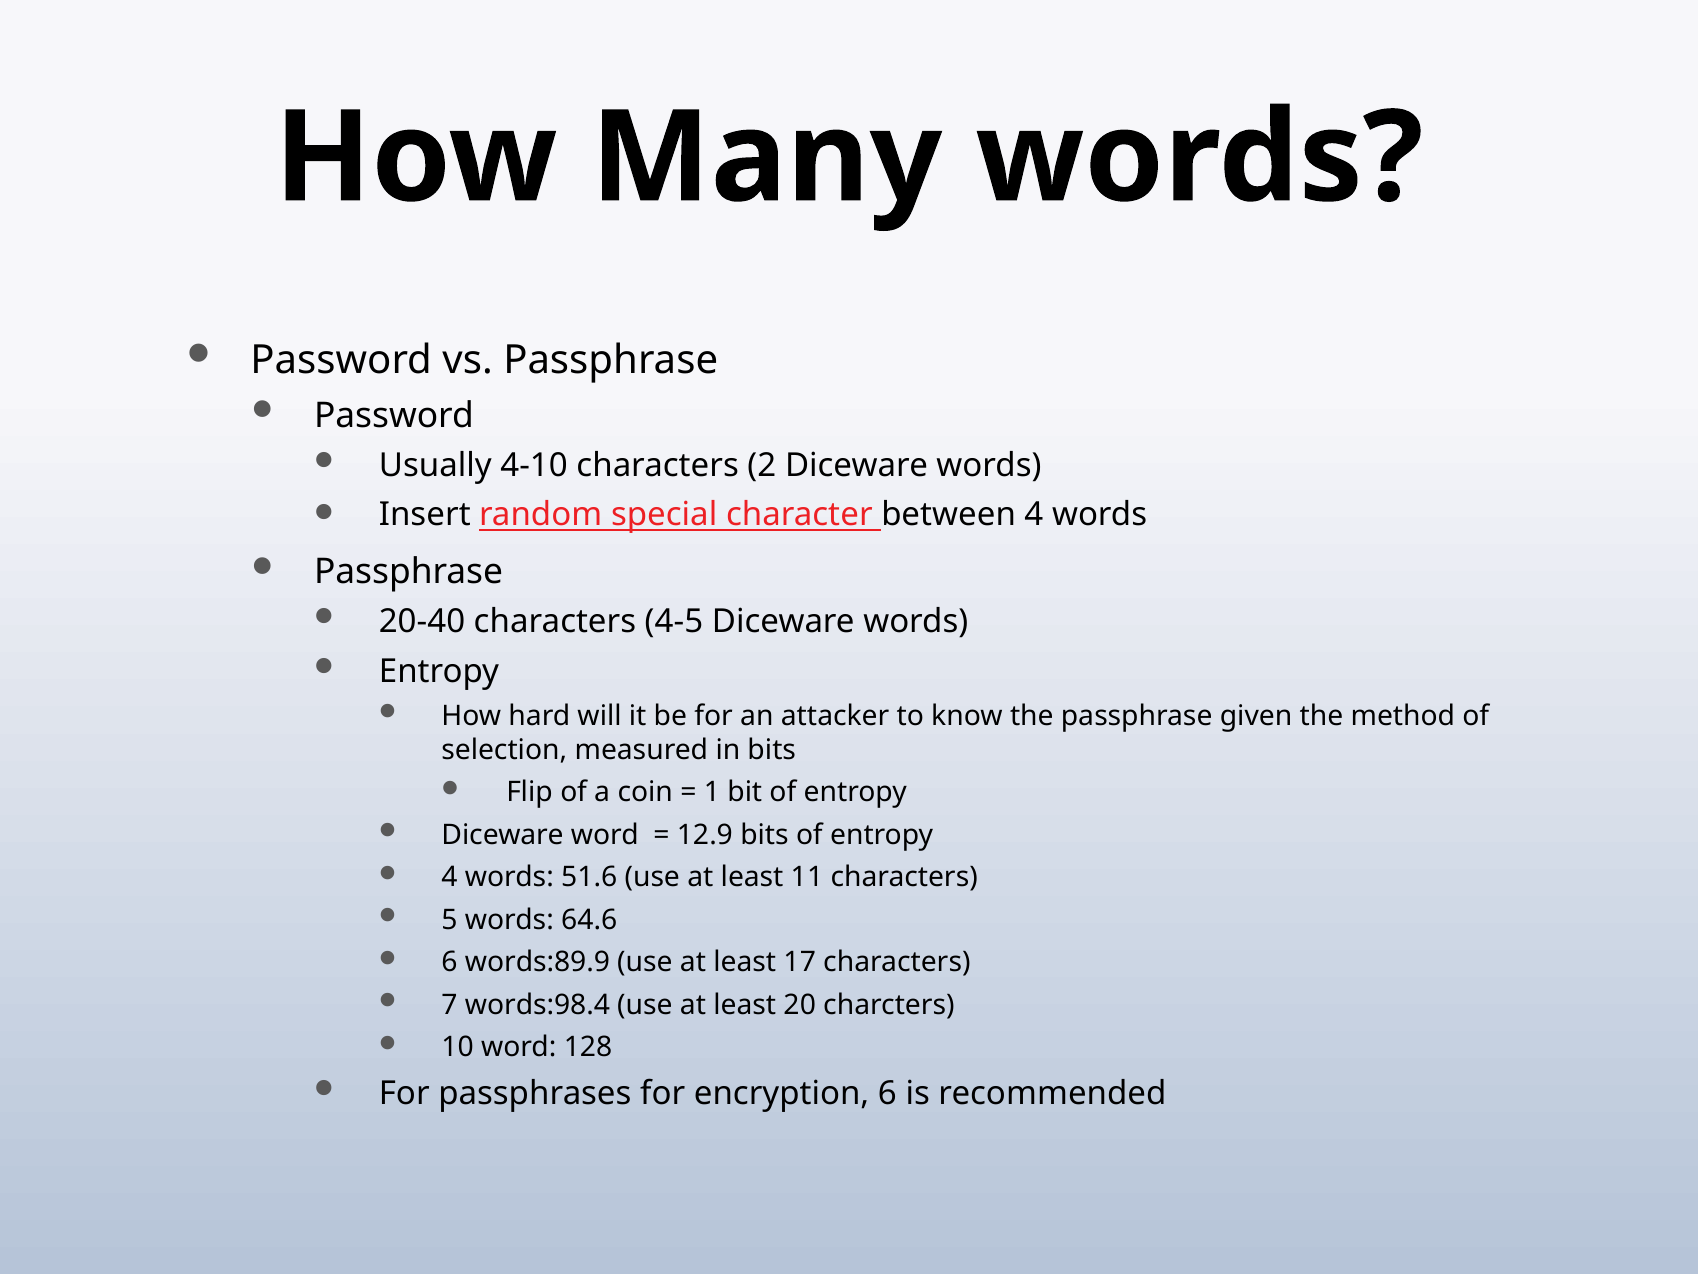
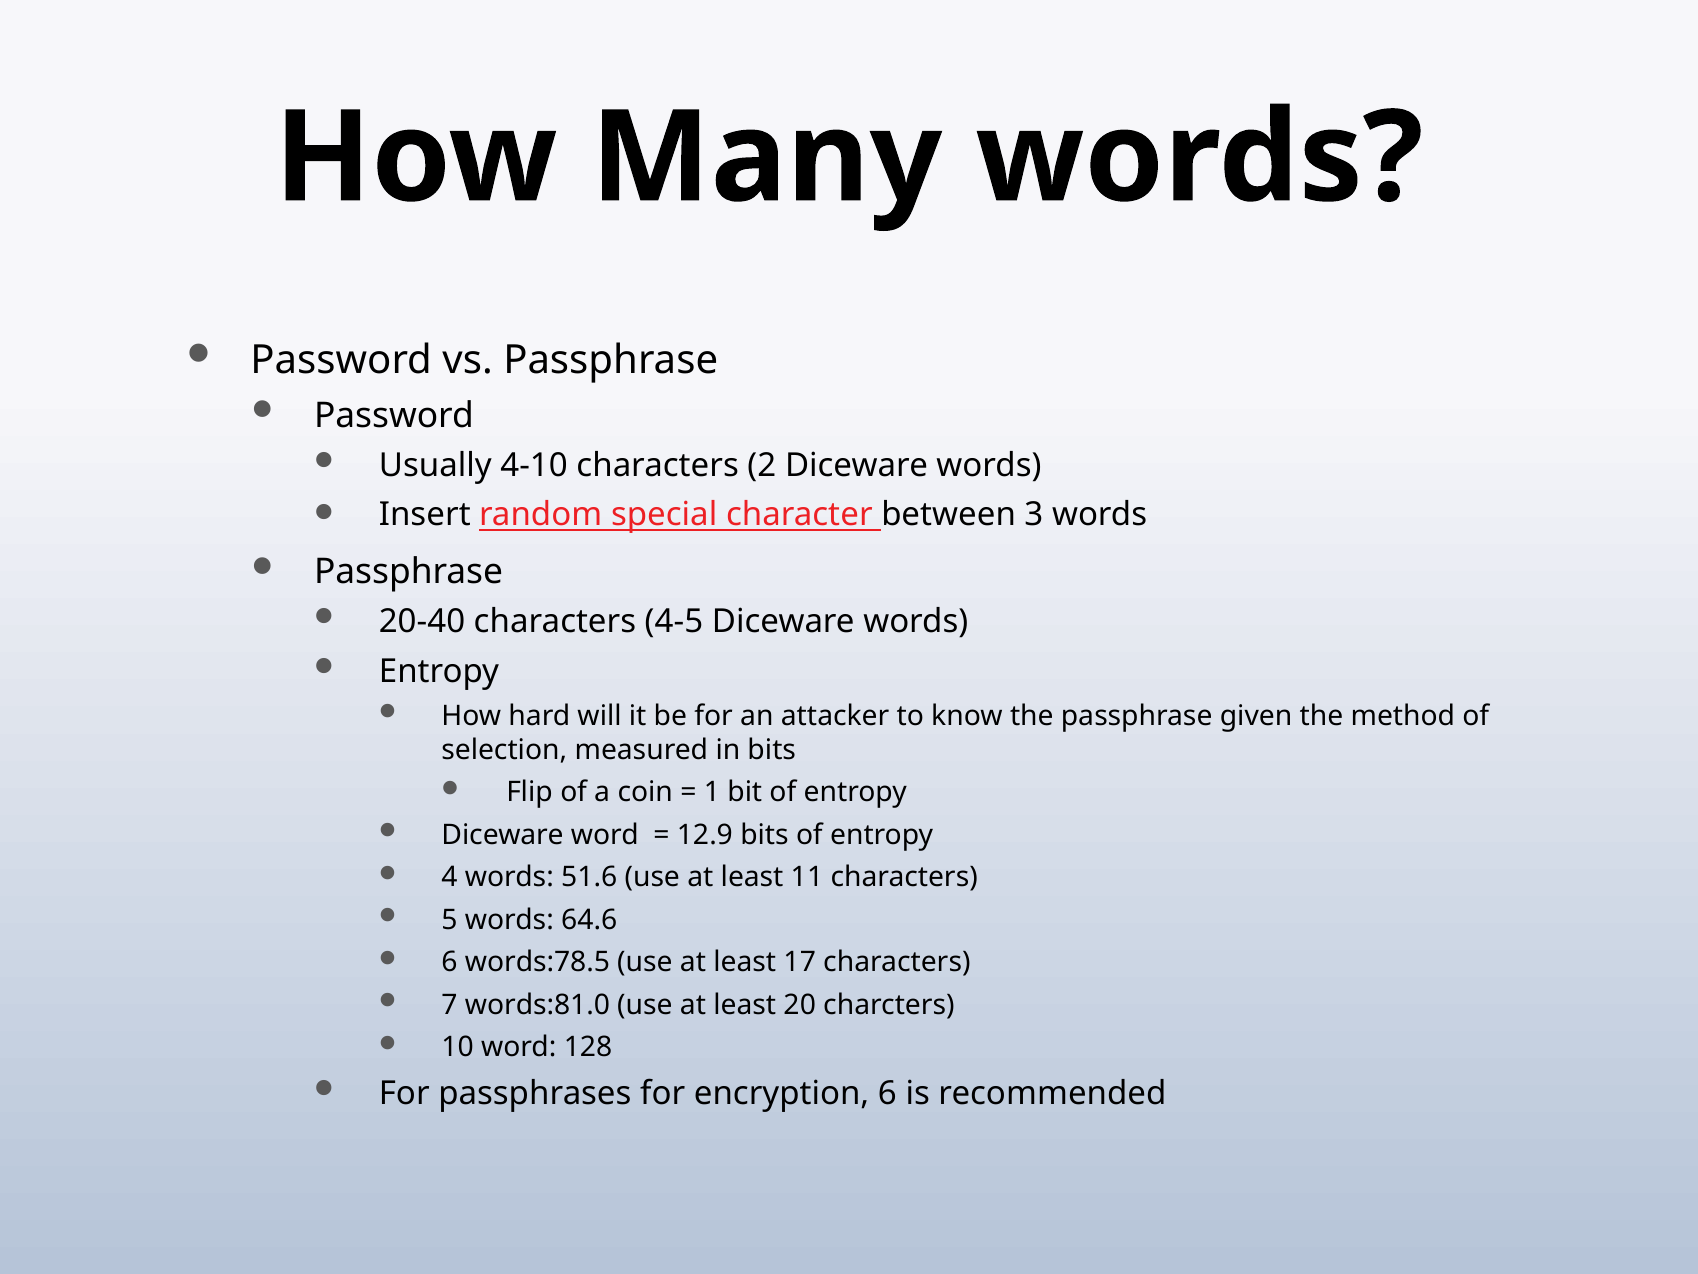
between 4: 4 -> 3
words:89.9: words:89.9 -> words:78.5
words:98.4: words:98.4 -> words:81.0
